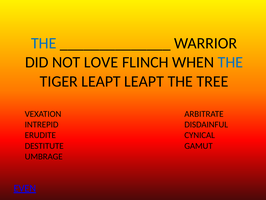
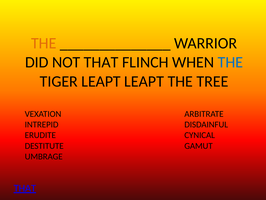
THE at (44, 43) colour: blue -> orange
NOT LOVE: LOVE -> THAT
EVEN at (25, 188): EVEN -> THAT
